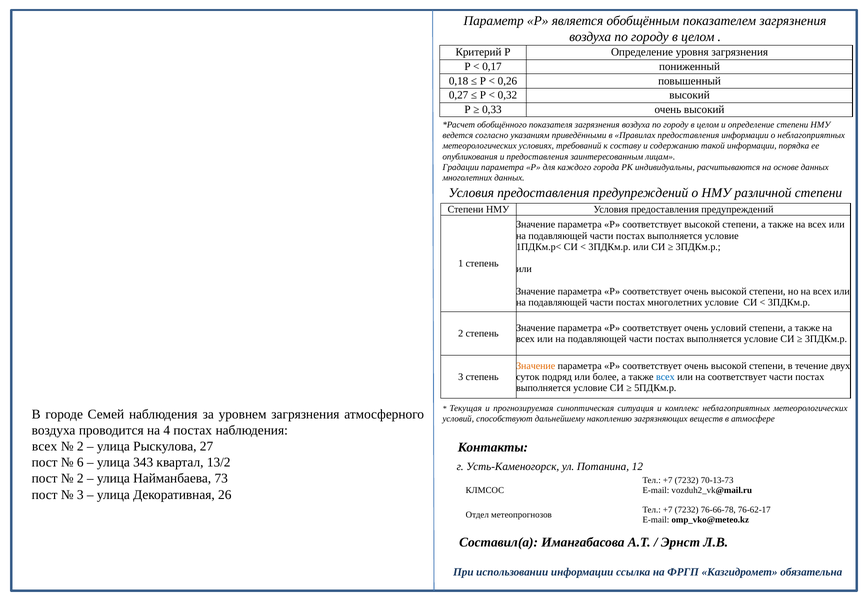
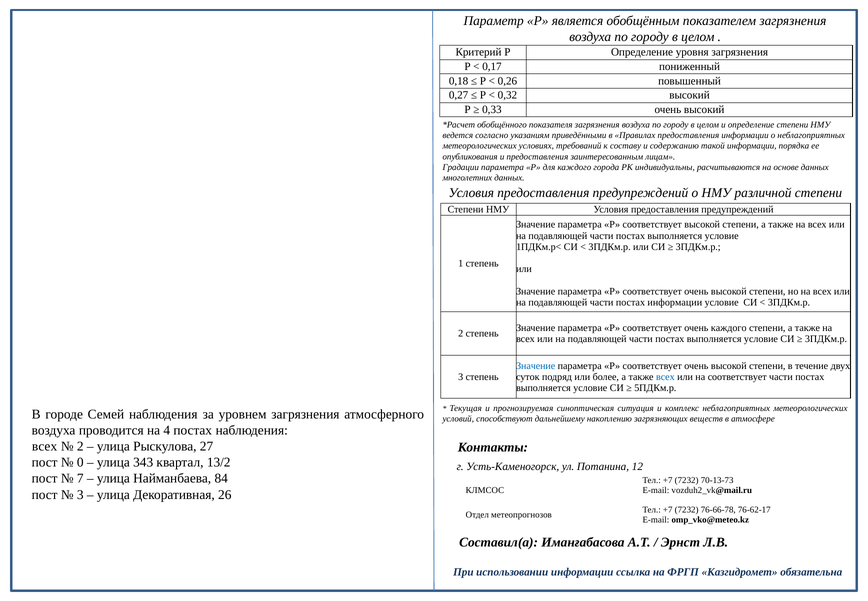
постах многолетних: многолетних -> информации
очень условий: условий -> каждого
Значение at (536, 366) colour: orange -> blue
6: 6 -> 0
2 at (80, 479): 2 -> 7
73: 73 -> 84
